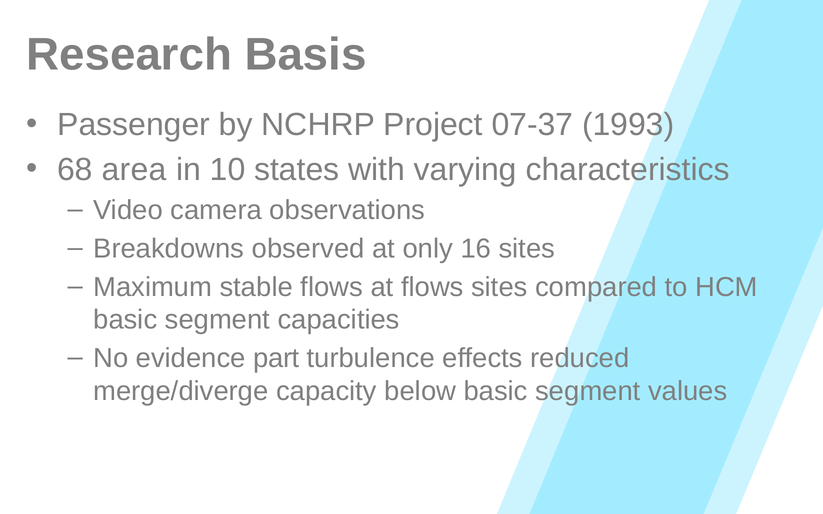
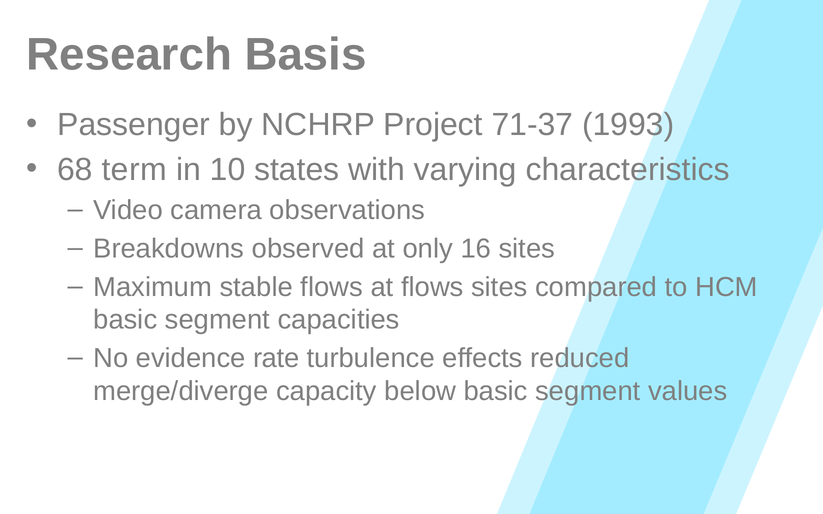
07-37: 07-37 -> 71-37
area: area -> term
part: part -> rate
